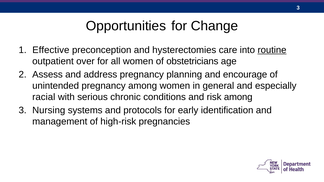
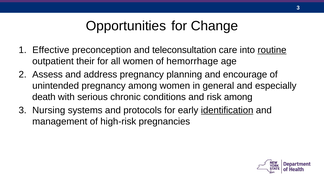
hysterectomies: hysterectomies -> teleconsultation
over: over -> their
obstetricians: obstetricians -> hemorrhage
racial: racial -> death
identification underline: none -> present
